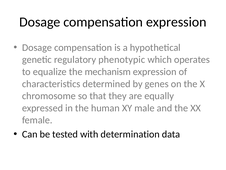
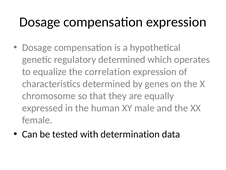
regulatory phenotypic: phenotypic -> determined
mechanism: mechanism -> correlation
